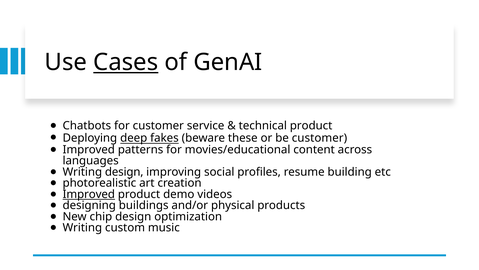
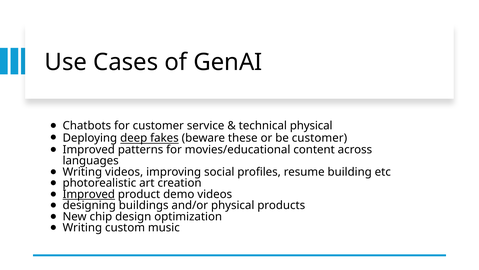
Cases underline: present -> none
technical product: product -> physical
Writing design: design -> videos
